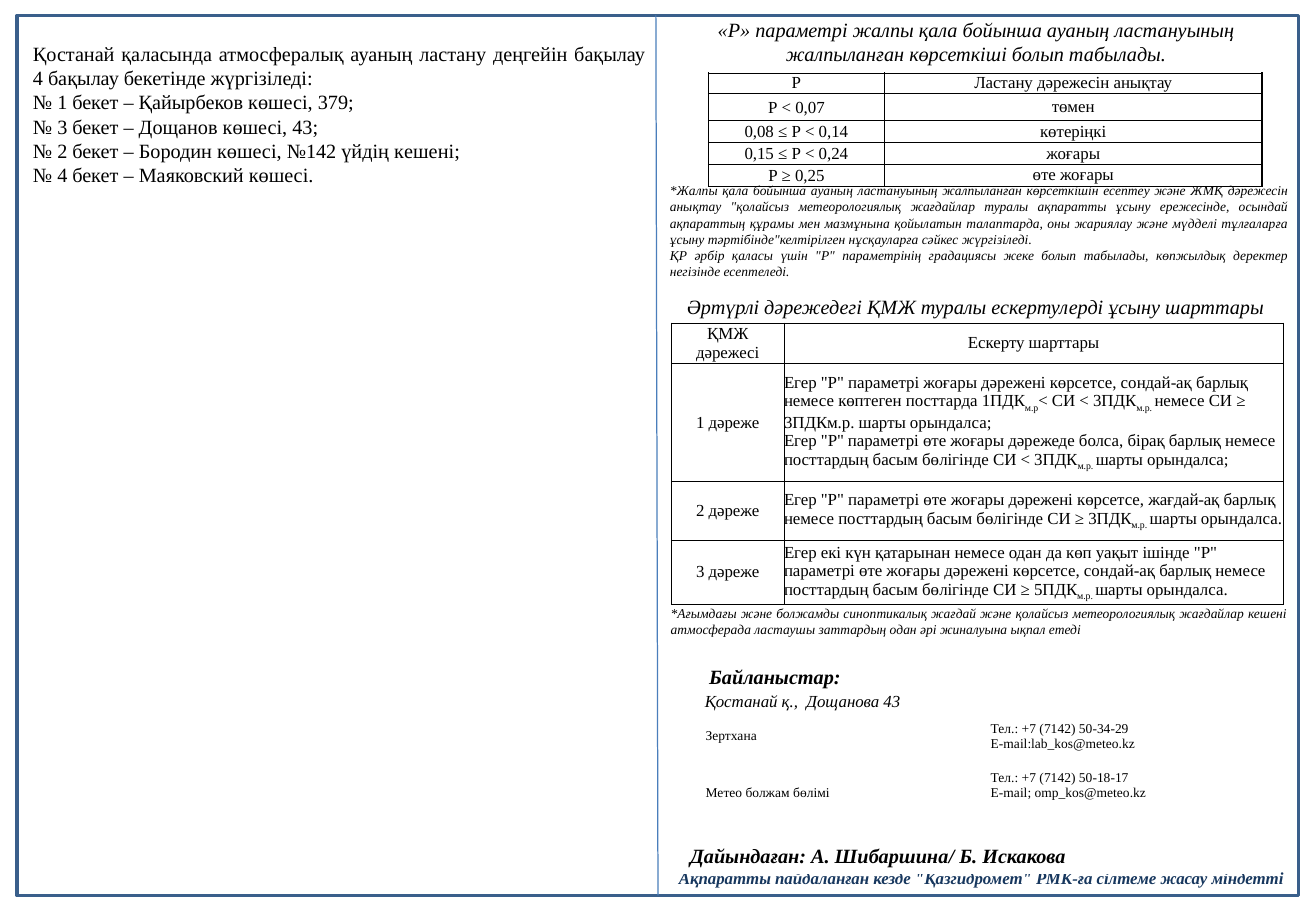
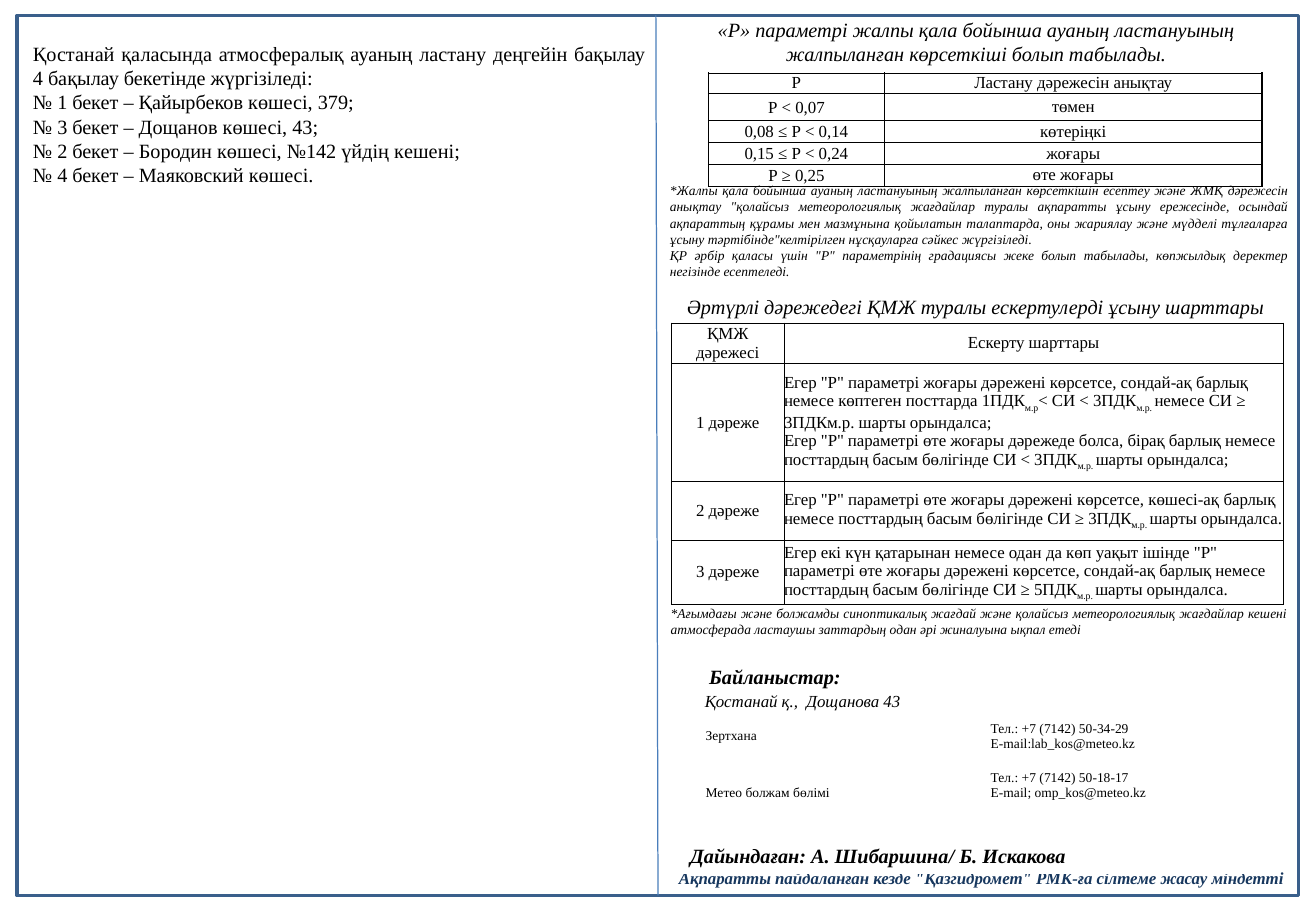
жағдай-ақ: жағдай-ақ -> көшесі-ақ
